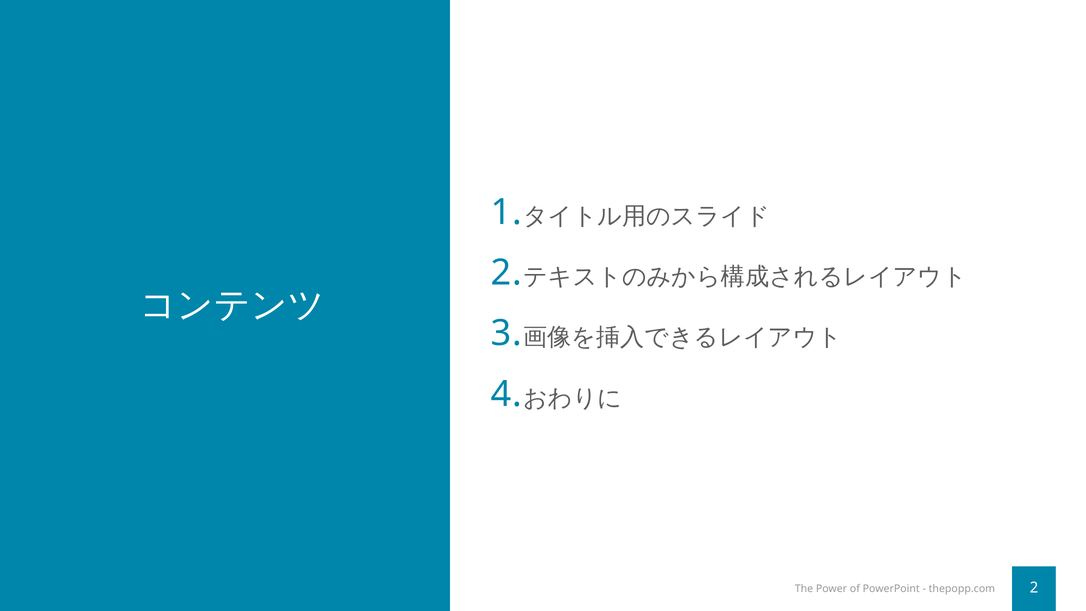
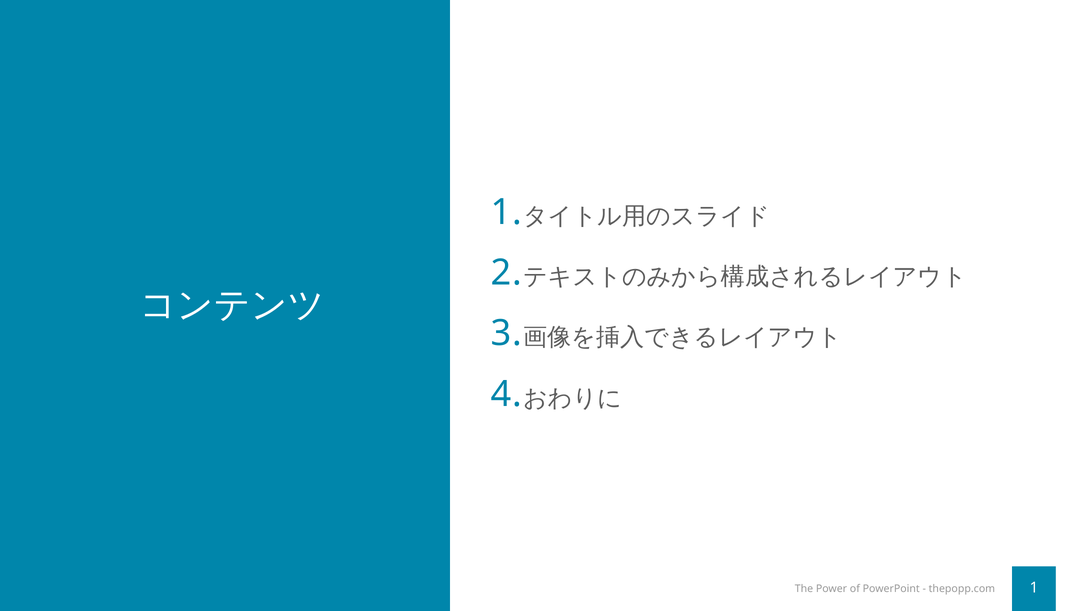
thepopp.com 2: 2 -> 1
